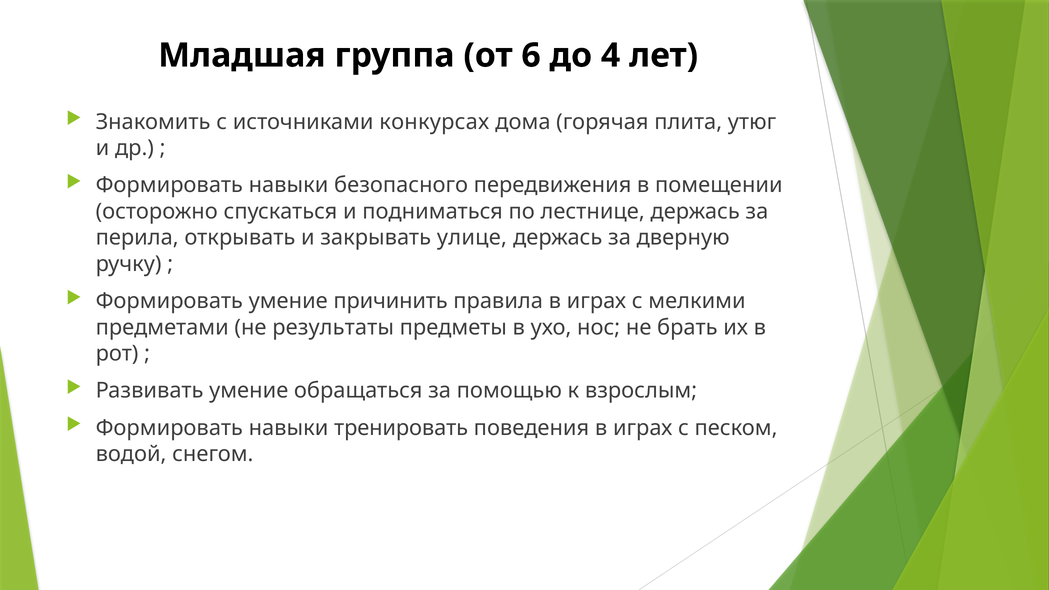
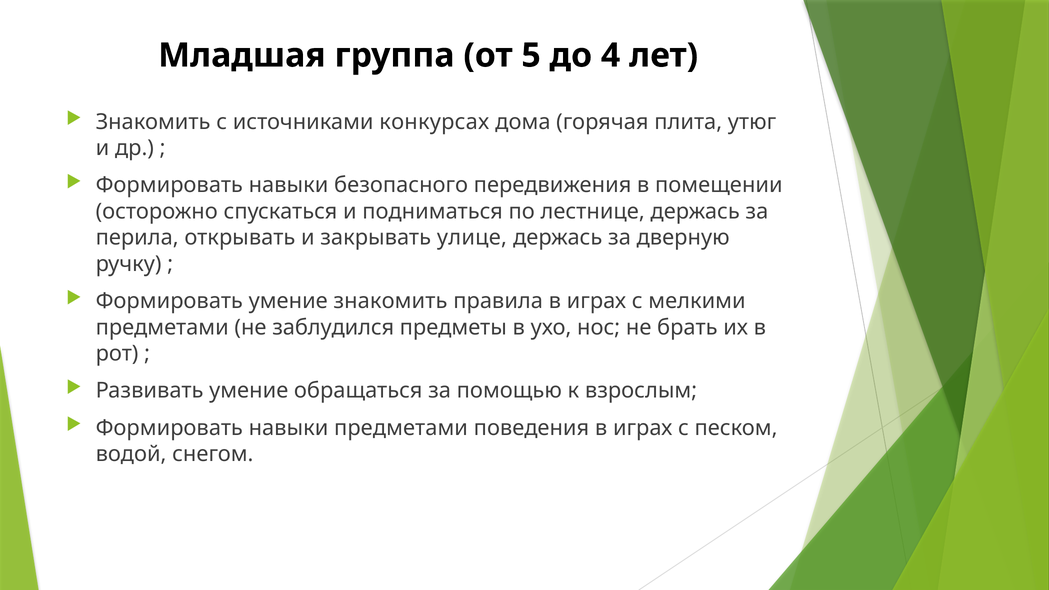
6: 6 -> 5
умение причинить: причинить -> знакомить
результаты: результаты -> заблудился
навыки тренировать: тренировать -> предметами
